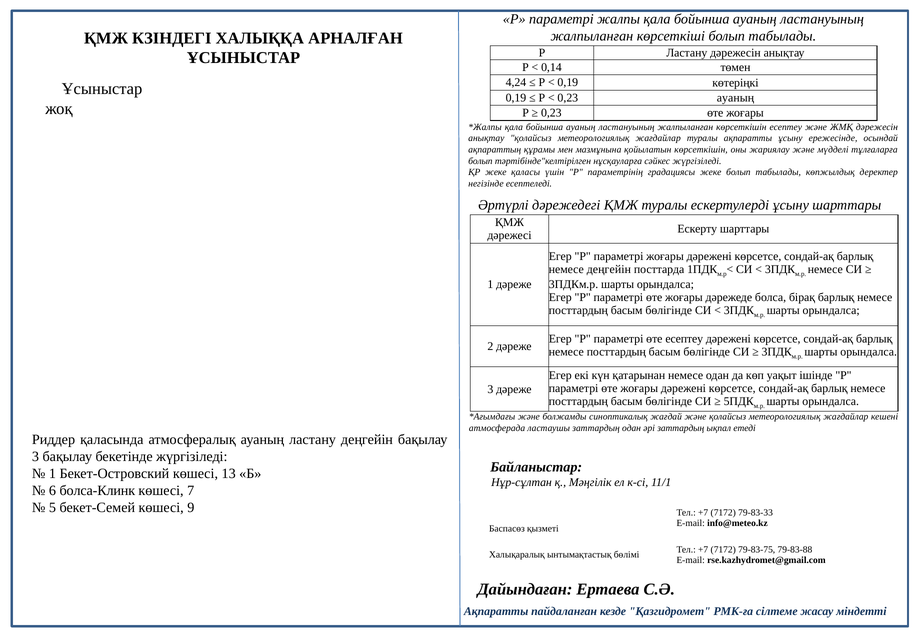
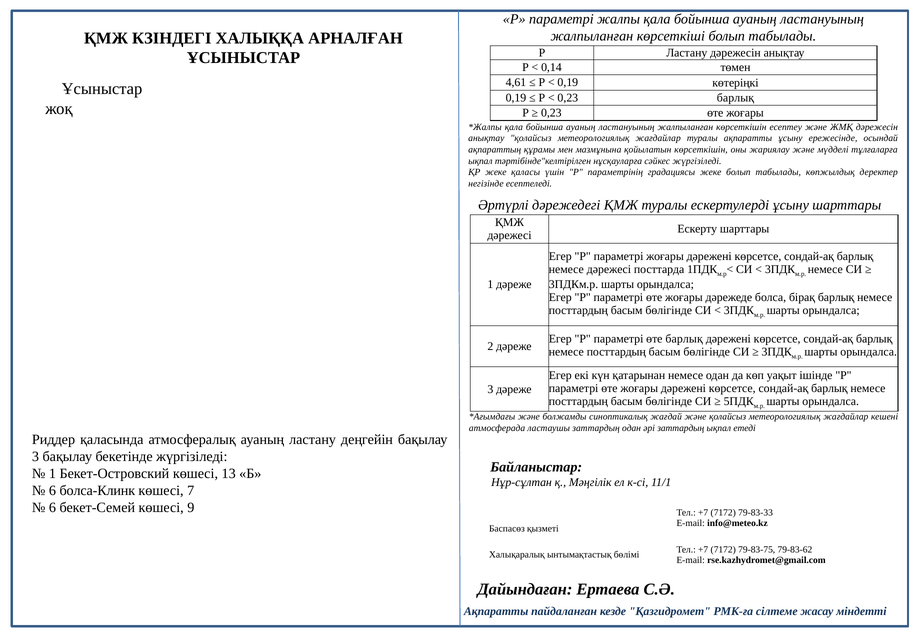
4,24: 4,24 -> 4,61
0,23 ауаның: ауаның -> барлық
болып at (480, 161): болып -> ықпал
немесе деңгейін: деңгейін -> дәрежесі
өте есептеу: есептеу -> барлық
5 at (53, 508): 5 -> 6
79-83-88: 79-83-88 -> 79-83-62
